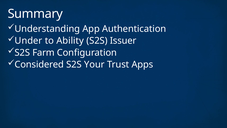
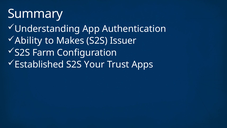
Under: Under -> Ability
Ability: Ability -> Makes
Considered: Considered -> Established
